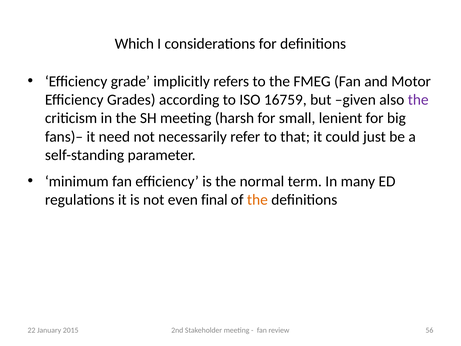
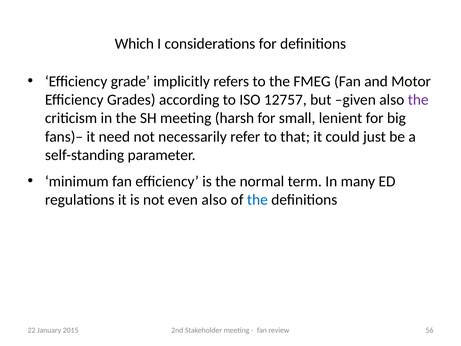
16759: 16759 -> 12757
even final: final -> also
the at (257, 200) colour: orange -> blue
